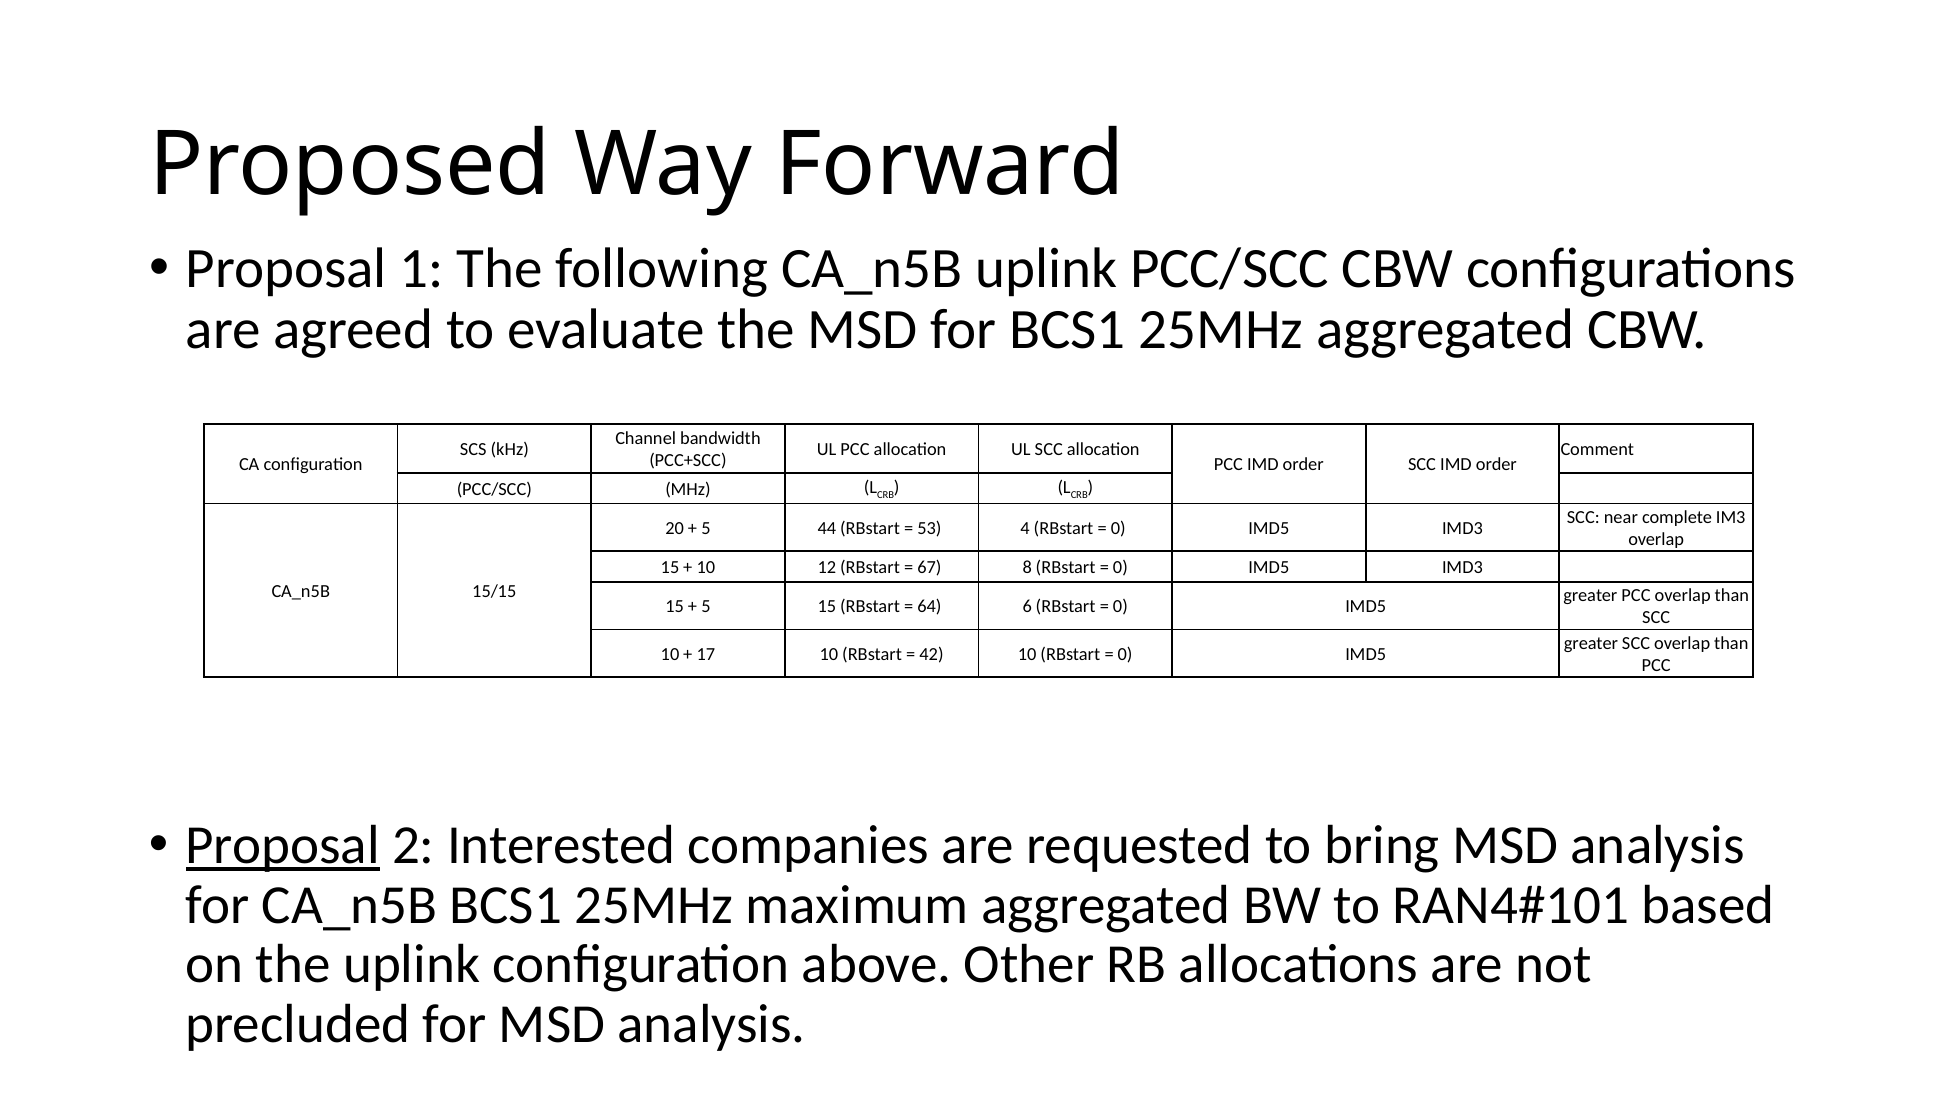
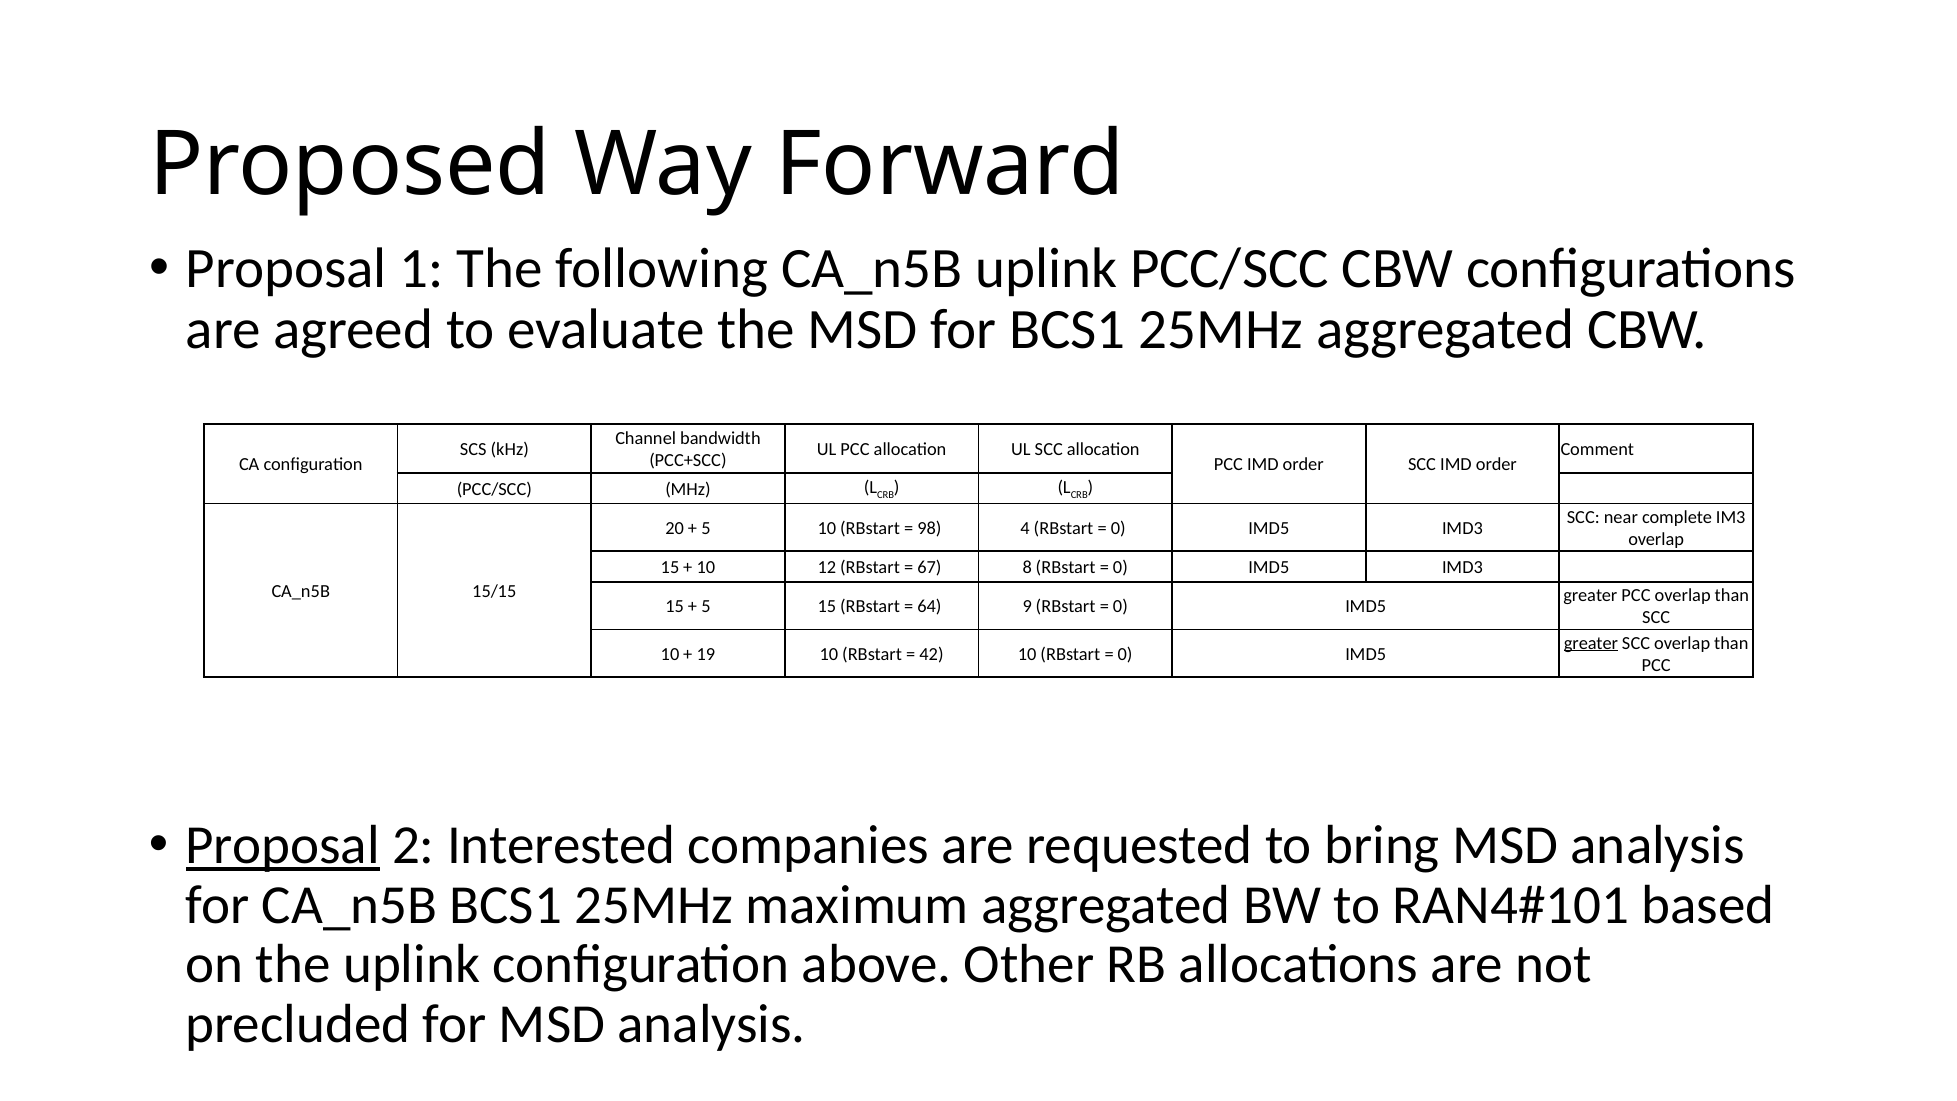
5 44: 44 -> 10
53: 53 -> 98
6: 6 -> 9
greater at (1591, 643) underline: none -> present
17: 17 -> 19
